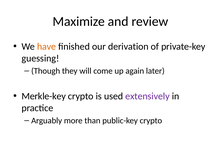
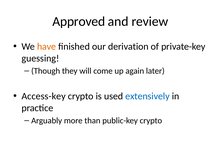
Maximize: Maximize -> Approved
Merkle-key: Merkle-key -> Access-key
extensively colour: purple -> blue
